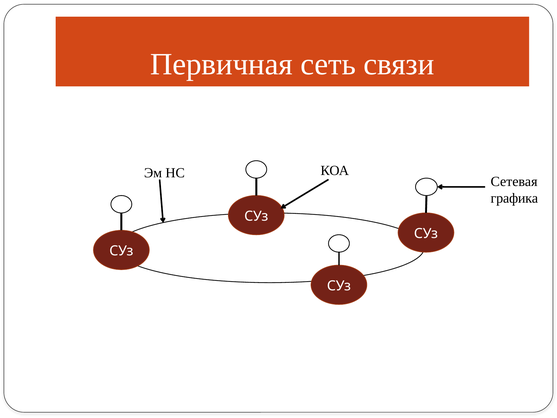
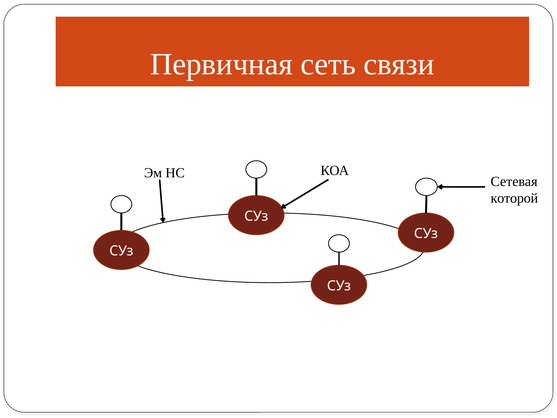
графика: графика -> которой
